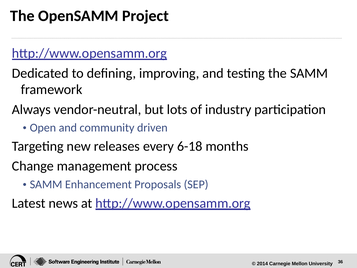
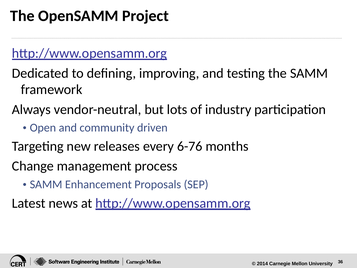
6-18: 6-18 -> 6-76
